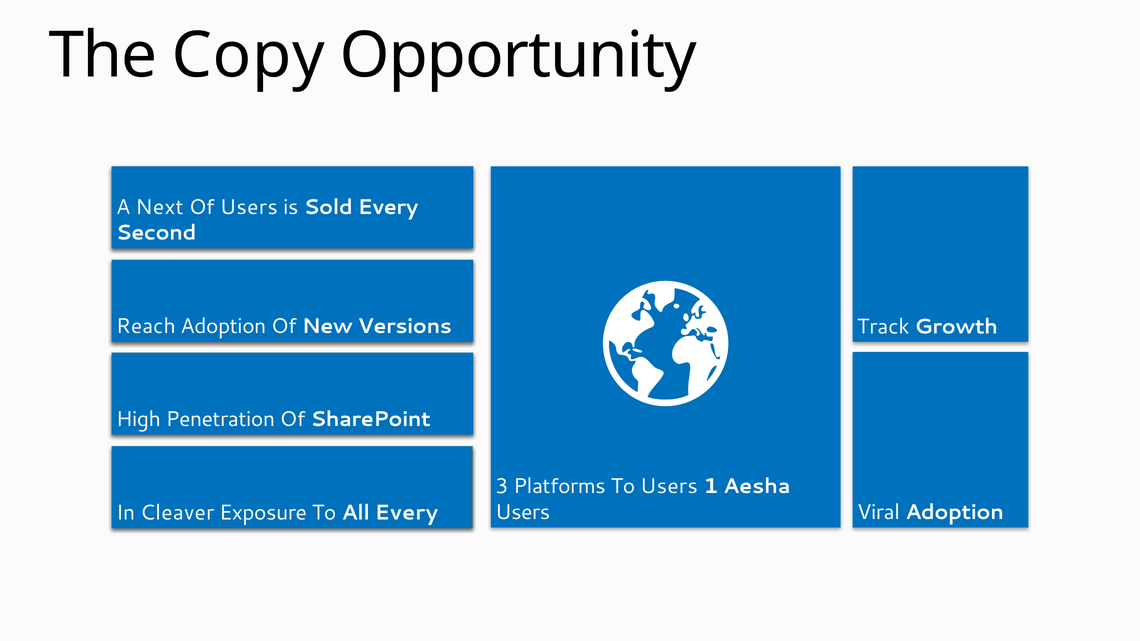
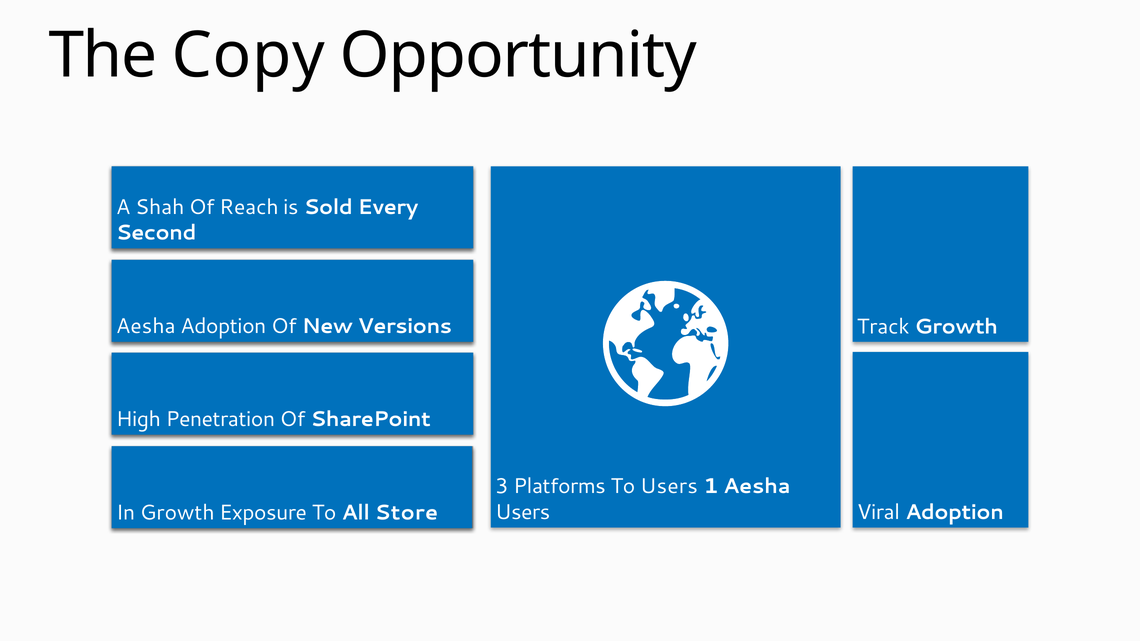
Next: Next -> Shah
Of Users: Users -> Reach
Reach at (146, 326): Reach -> Aesha
In Cleaver: Cleaver -> Growth
All Every: Every -> Store
